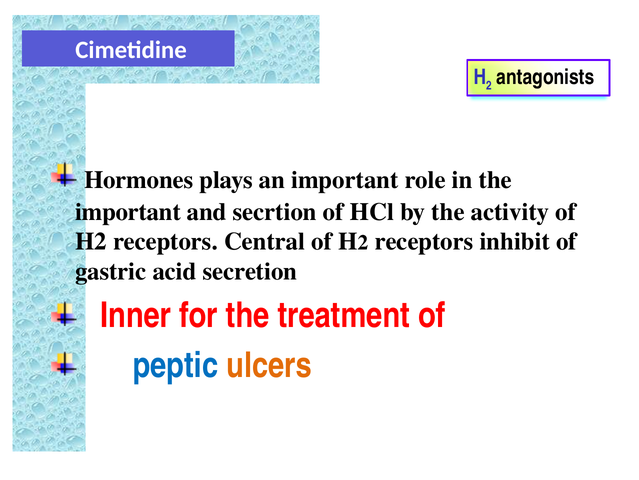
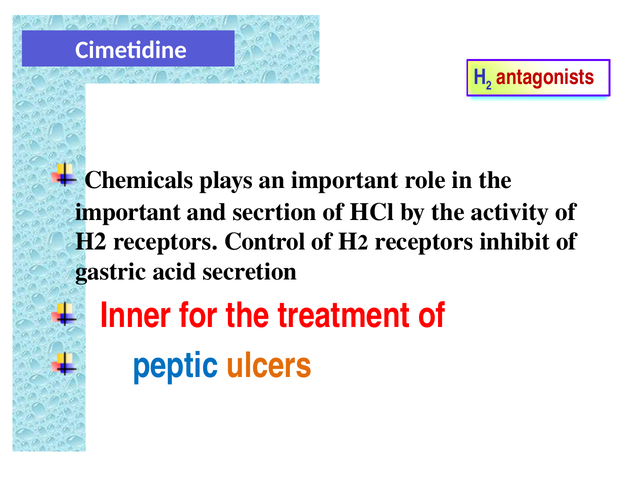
antagonists colour: black -> red
Hormones: Hormones -> Chemicals
Central: Central -> Control
